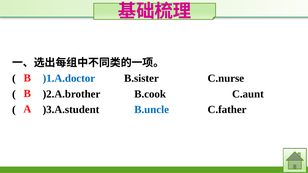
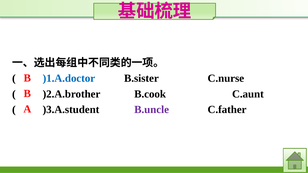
B.uncle colour: blue -> purple
